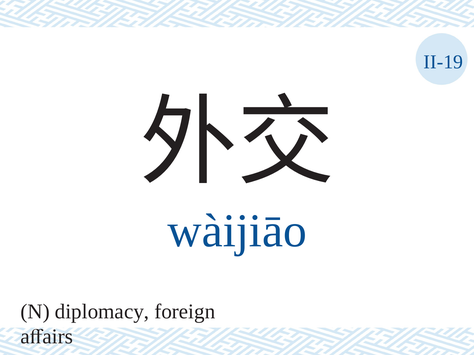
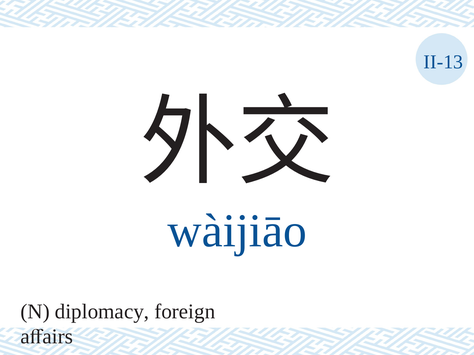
II-19: II-19 -> II-13
